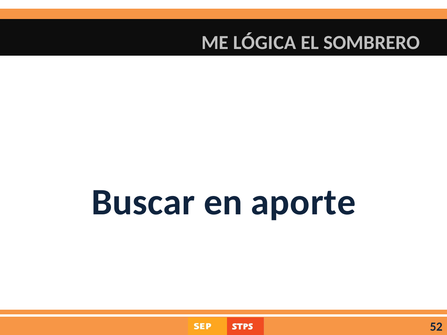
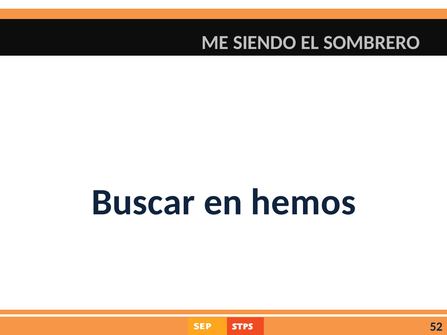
LÓGICA: LÓGICA -> SIENDO
aporte: aporte -> hemos
